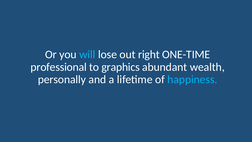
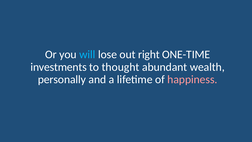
professional: professional -> investments
graphics: graphics -> thought
happiness colour: light blue -> pink
